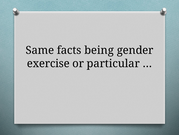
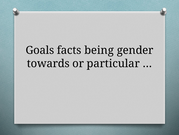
Same: Same -> Goals
exercise: exercise -> towards
